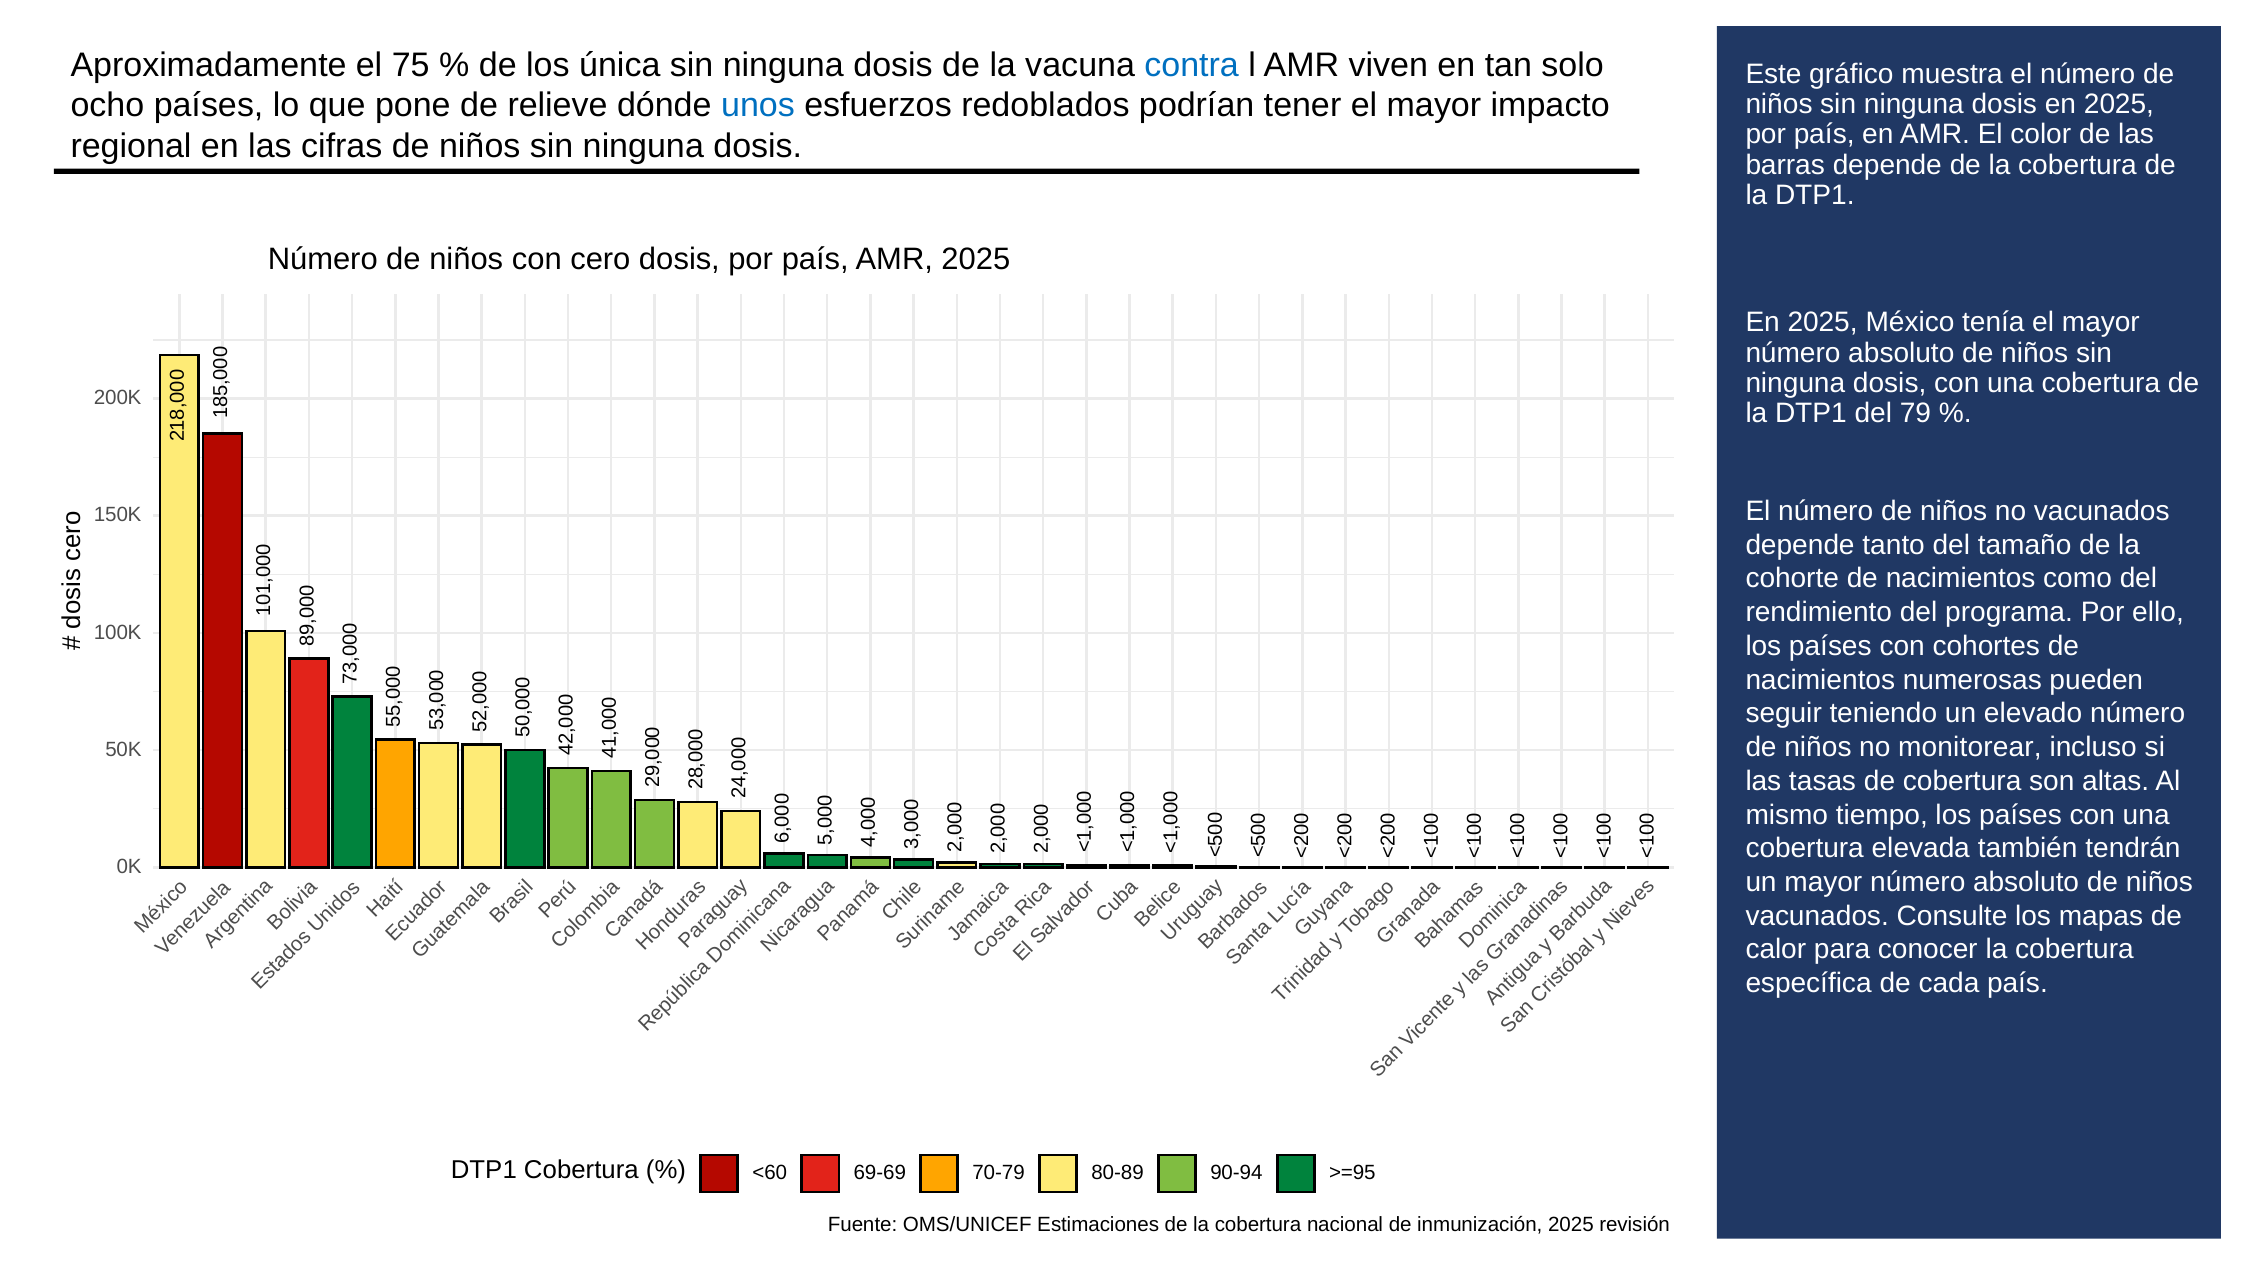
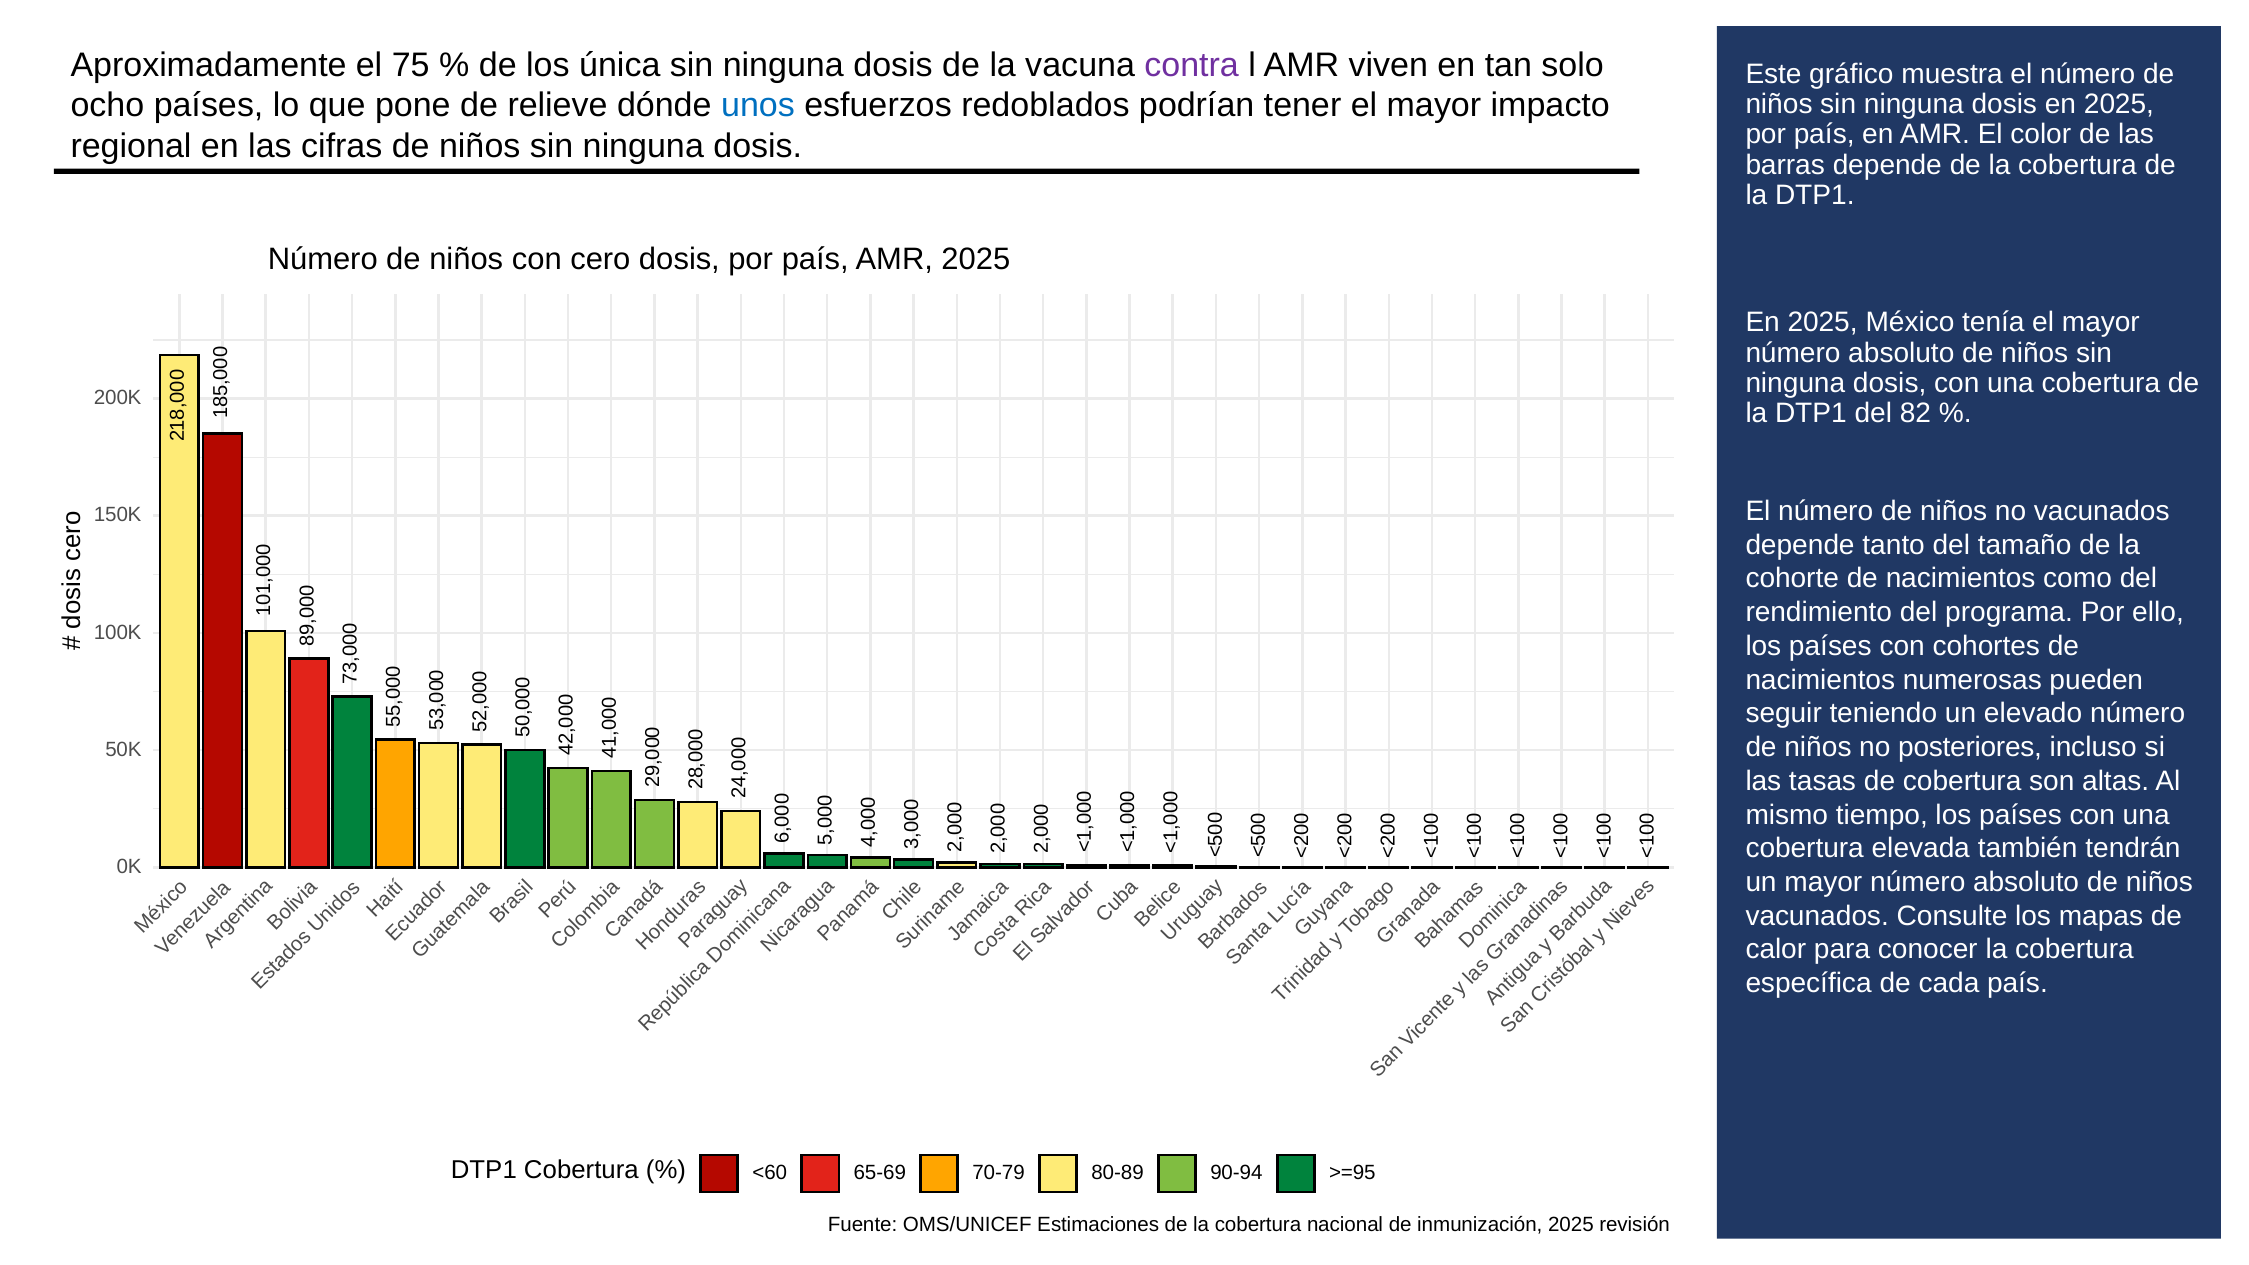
contra colour: blue -> purple
79: 79 -> 82
monitorear: monitorear -> posteriores
69-69: 69-69 -> 65-69
